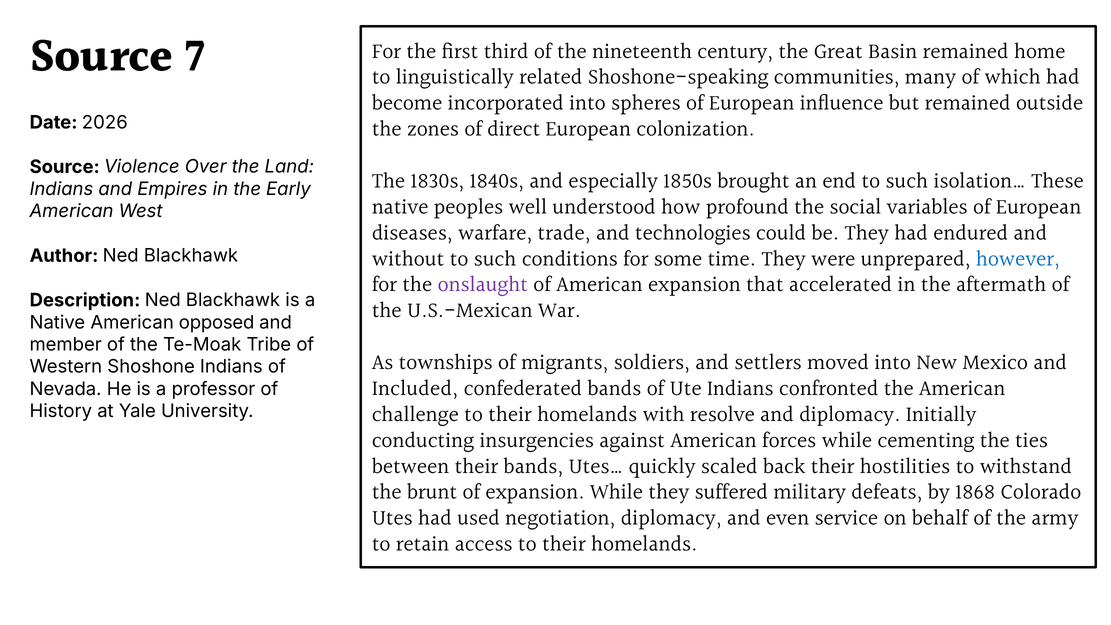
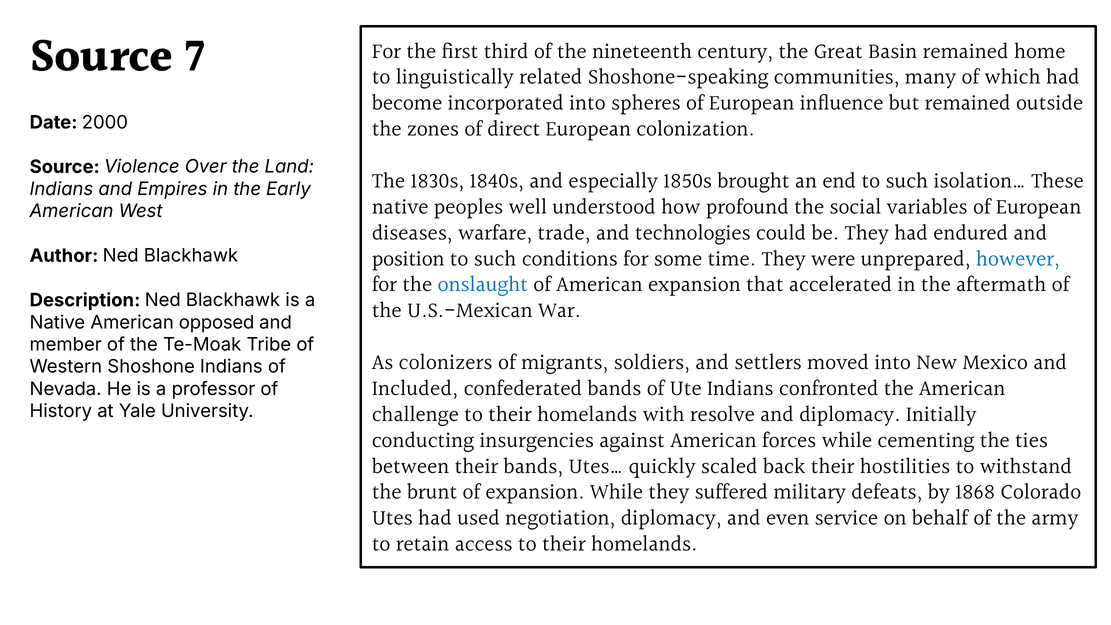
2026: 2026 -> 2000
without: without -> position
onslaught colour: purple -> blue
townships: townships -> colonizers
